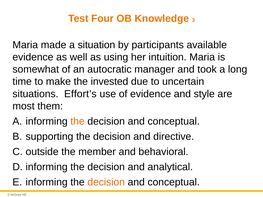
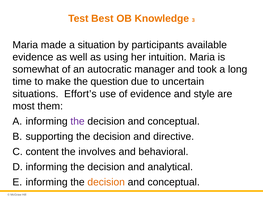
Four: Four -> Best
invested: invested -> question
the at (78, 121) colour: orange -> purple
outside: outside -> content
member: member -> involves
